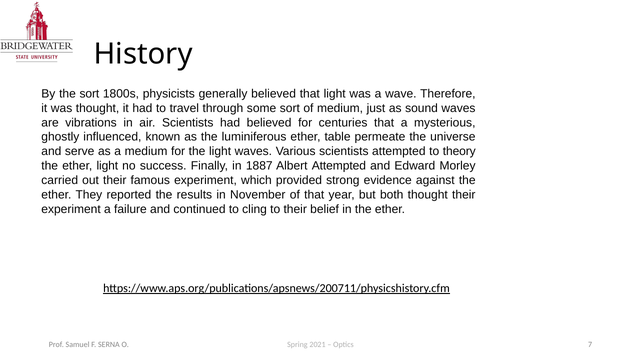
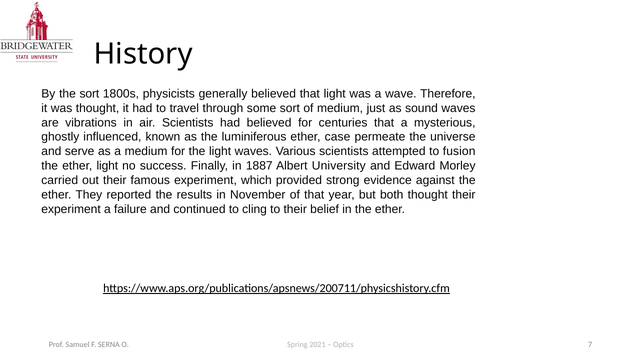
table: table -> case
theory: theory -> fusion
Albert Attempted: Attempted -> University
